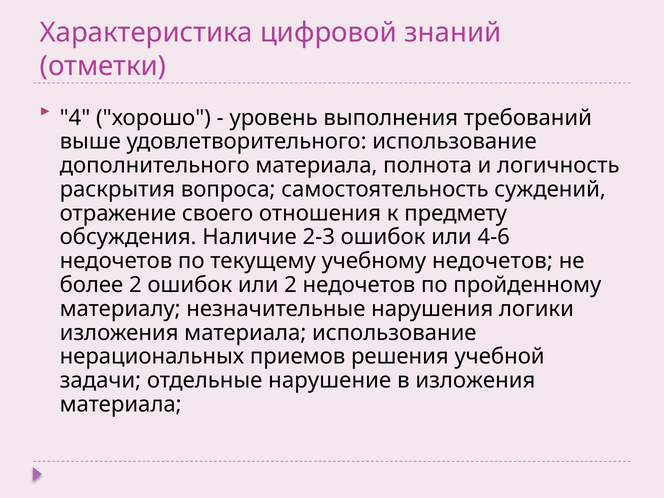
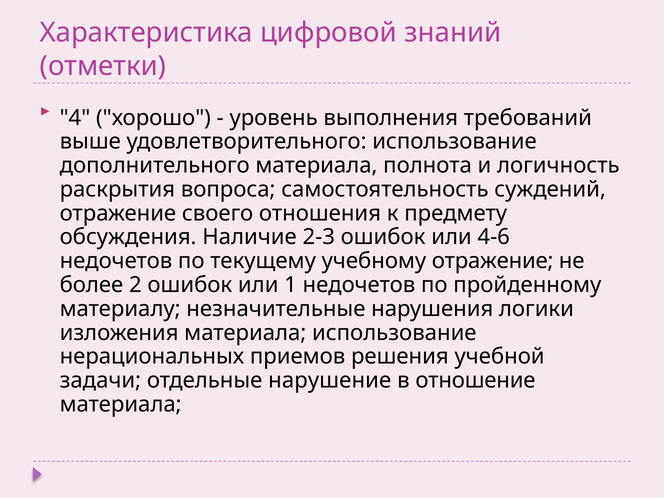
учебному недочетов: недочетов -> отражение
или 2: 2 -> 1
в изложения: изложения -> отношение
